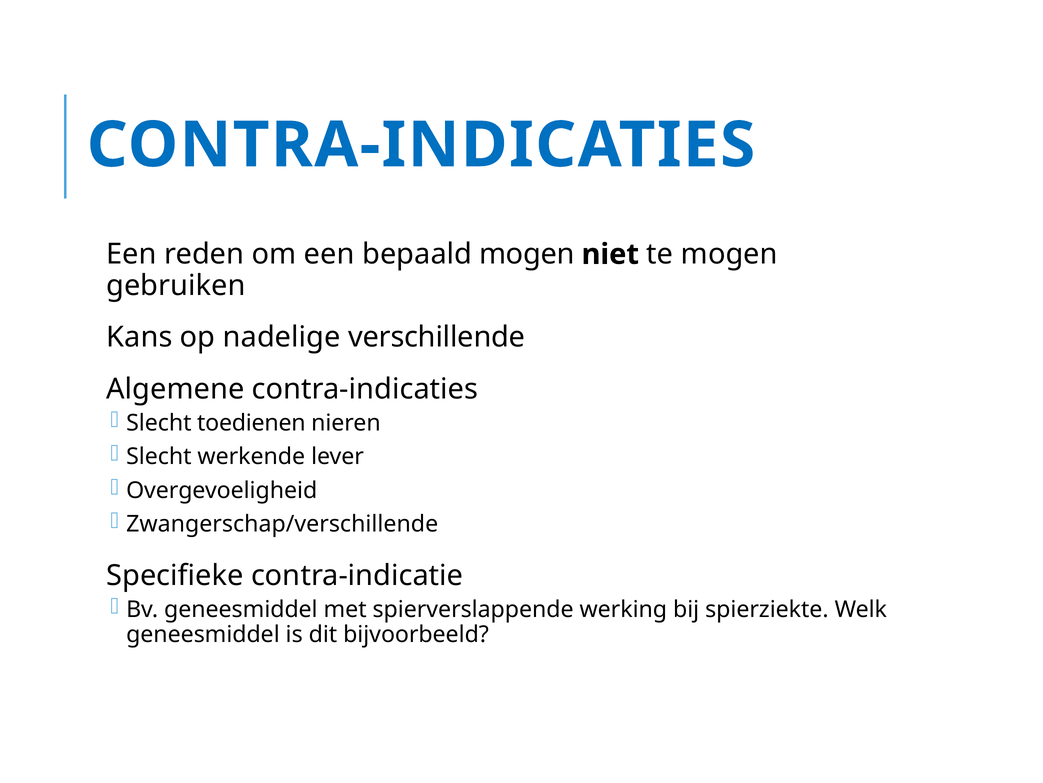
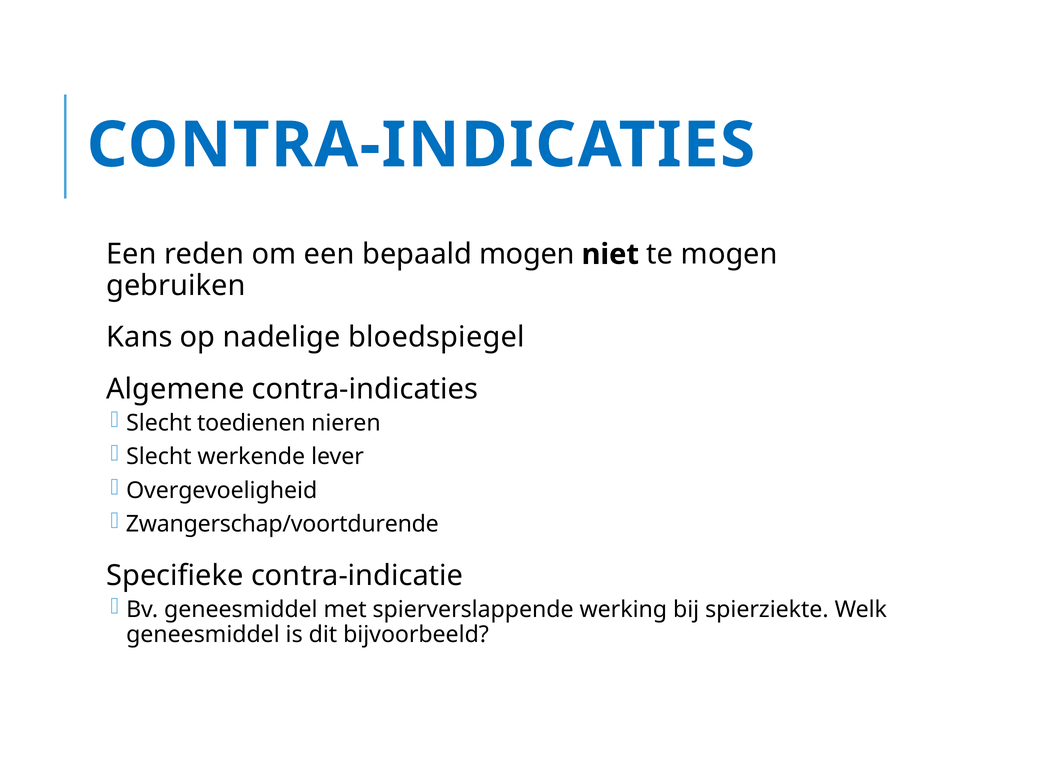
verschillende: verschillende -> bloedspiegel
Zwangerschap/verschillende: Zwangerschap/verschillende -> Zwangerschap/voortdurende
